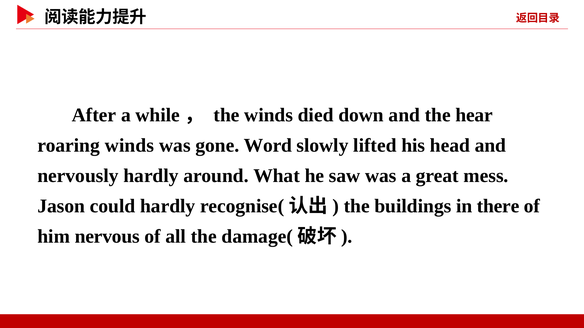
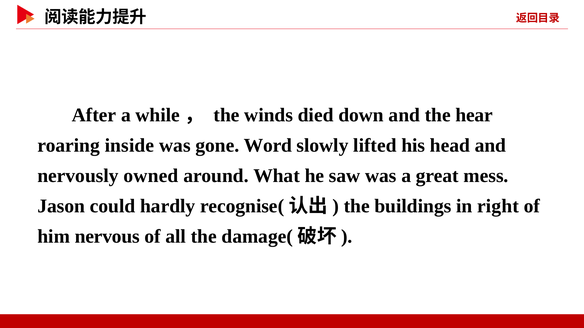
roaring winds: winds -> inside
nervously hardly: hardly -> owned
there: there -> right
